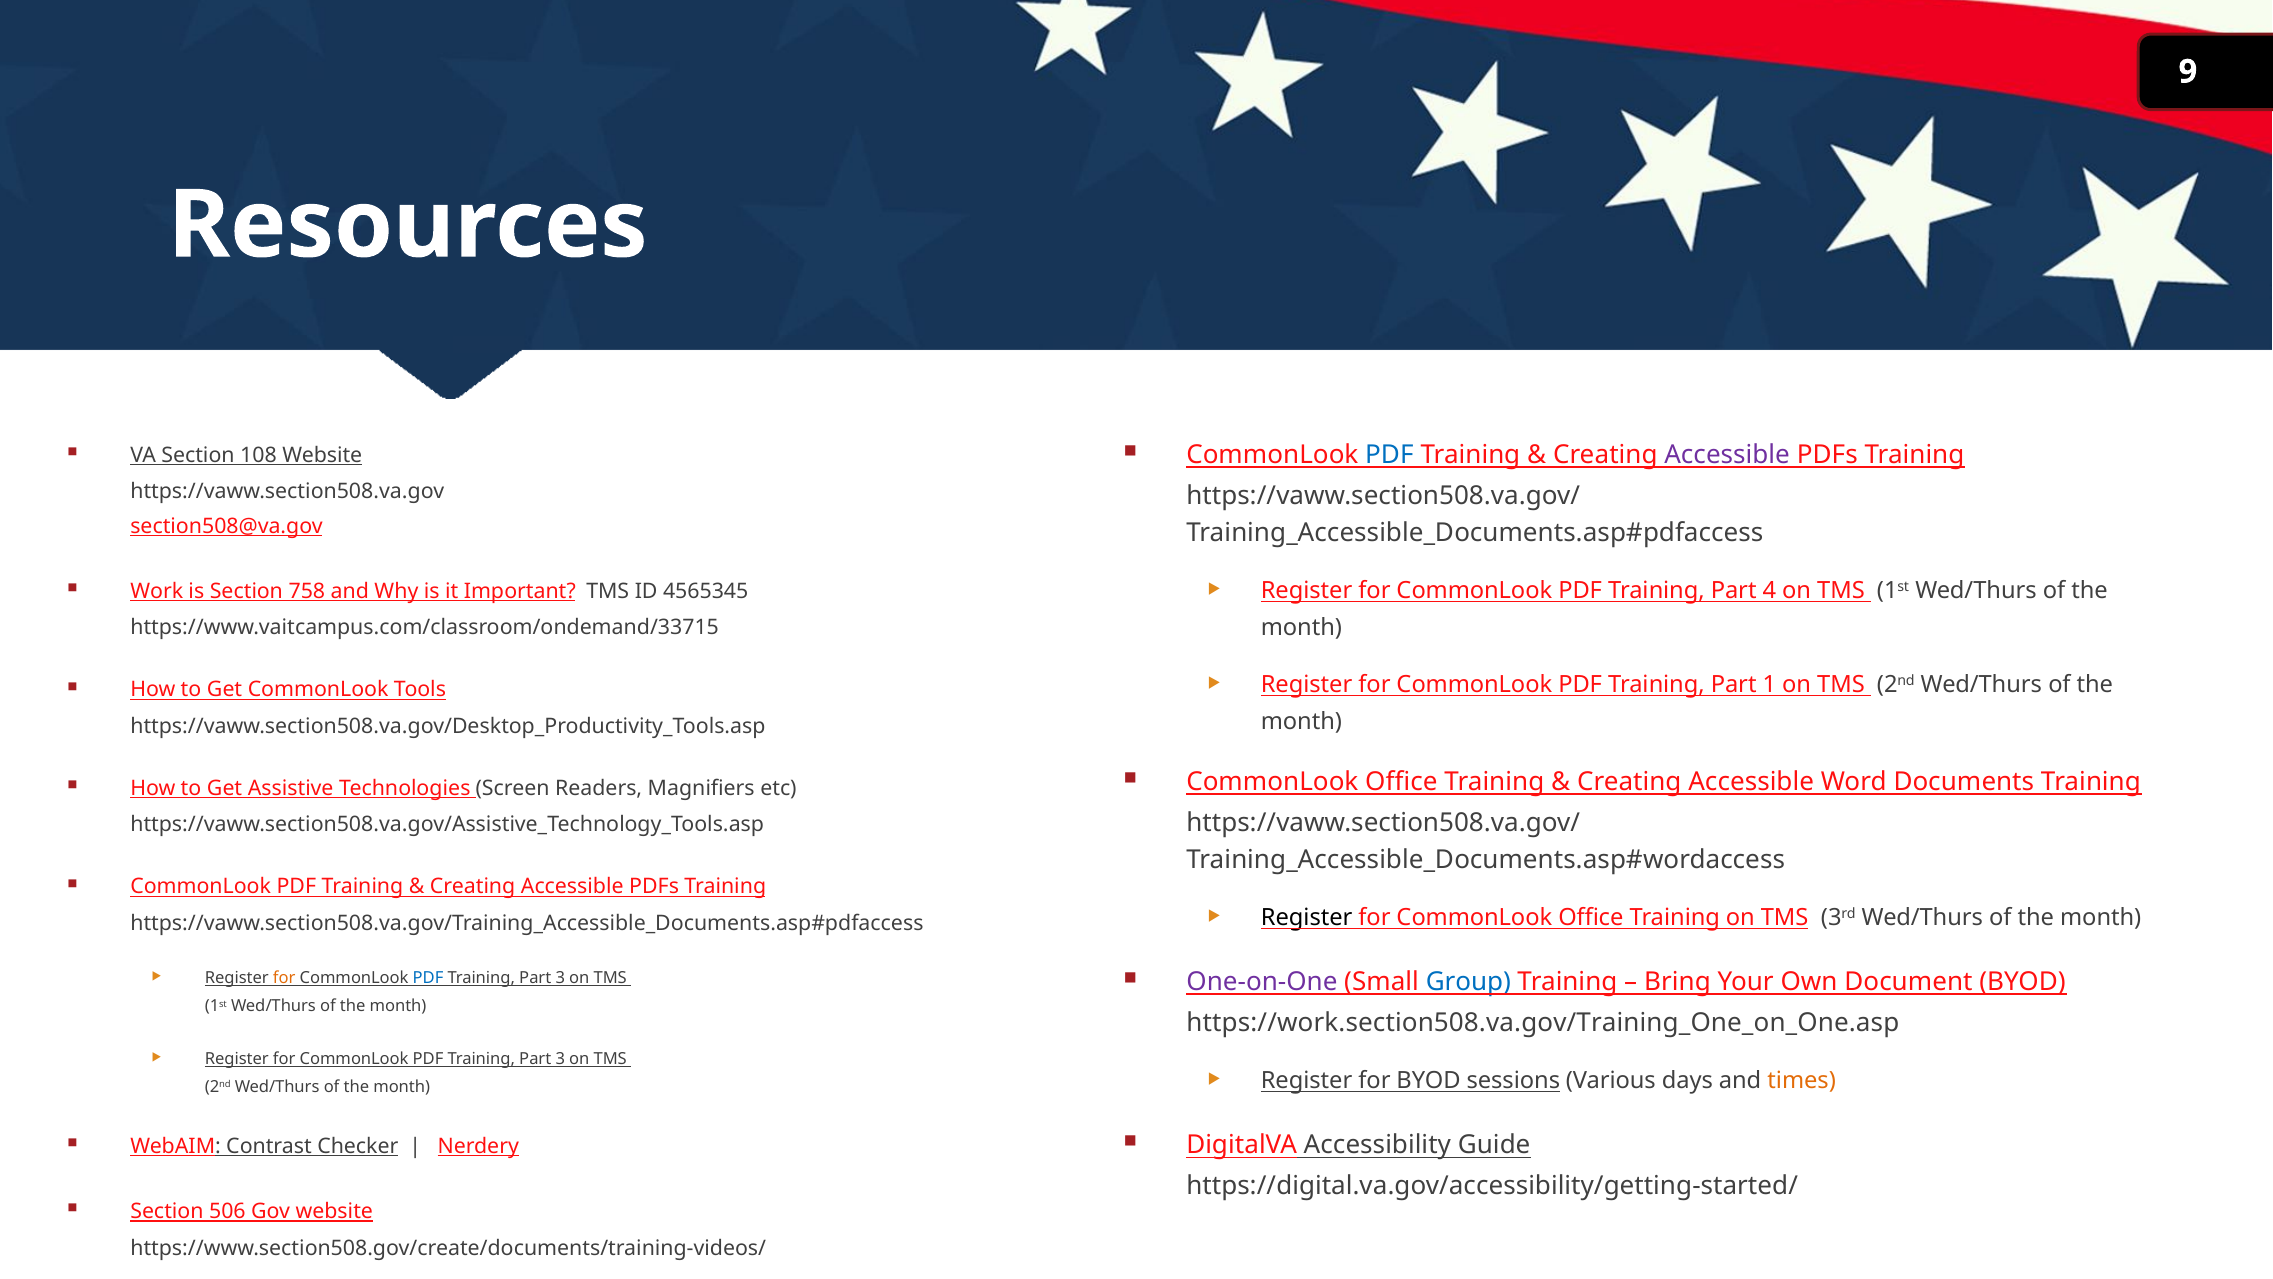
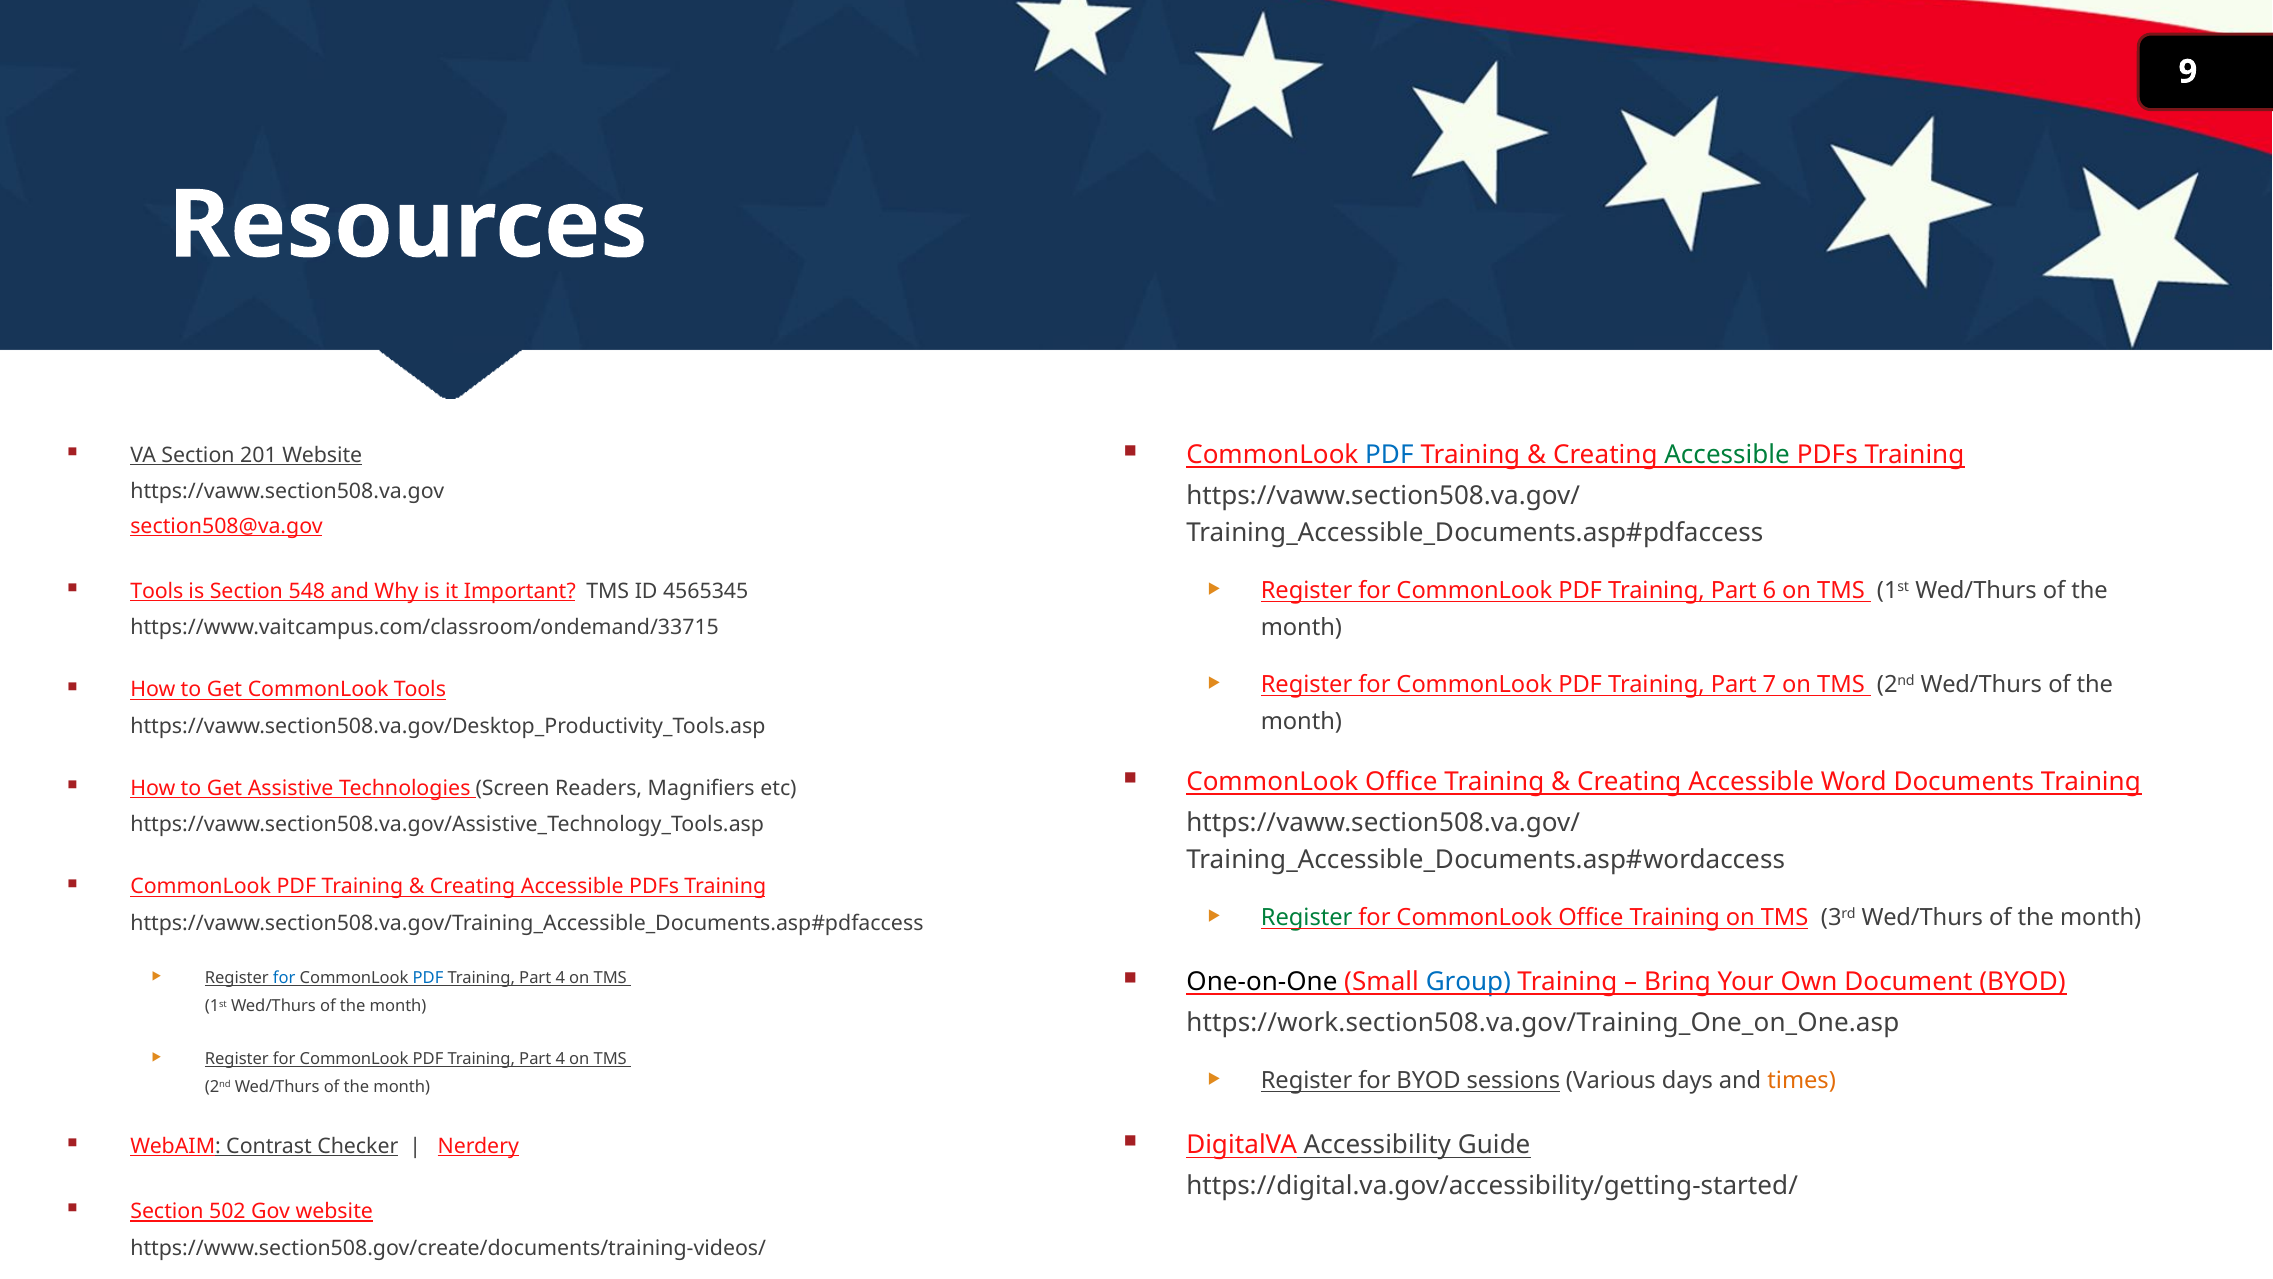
Accessible at (1727, 455) colour: purple -> green
108: 108 -> 201
Work at (157, 591): Work -> Tools
758: 758 -> 548
4: 4 -> 6
1: 1 -> 7
Register at (1307, 917) colour: black -> green
One-on-One colour: purple -> black
for at (284, 978) colour: orange -> blue
3 at (560, 978): 3 -> 4
3 at (560, 1058): 3 -> 4
506: 506 -> 502
